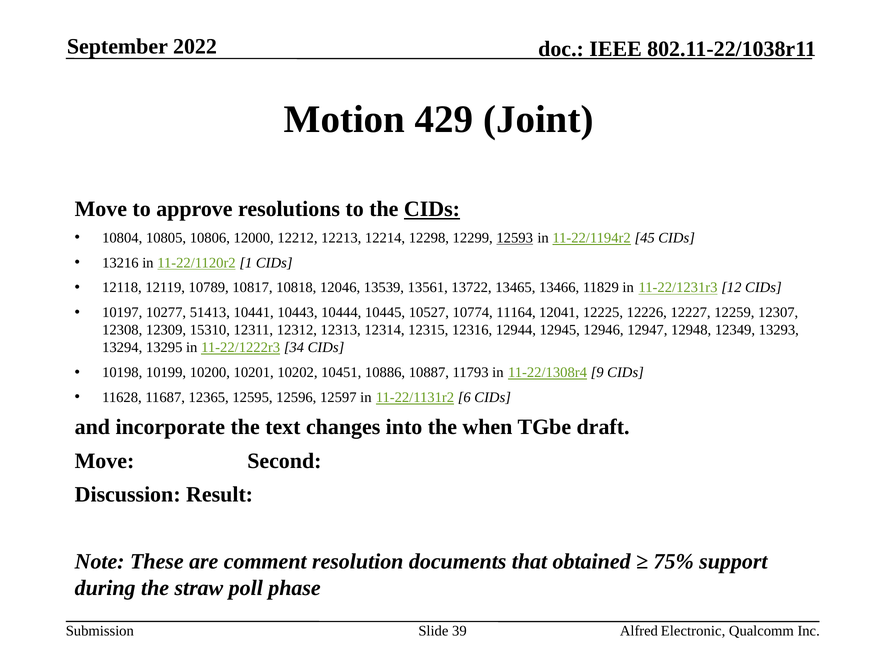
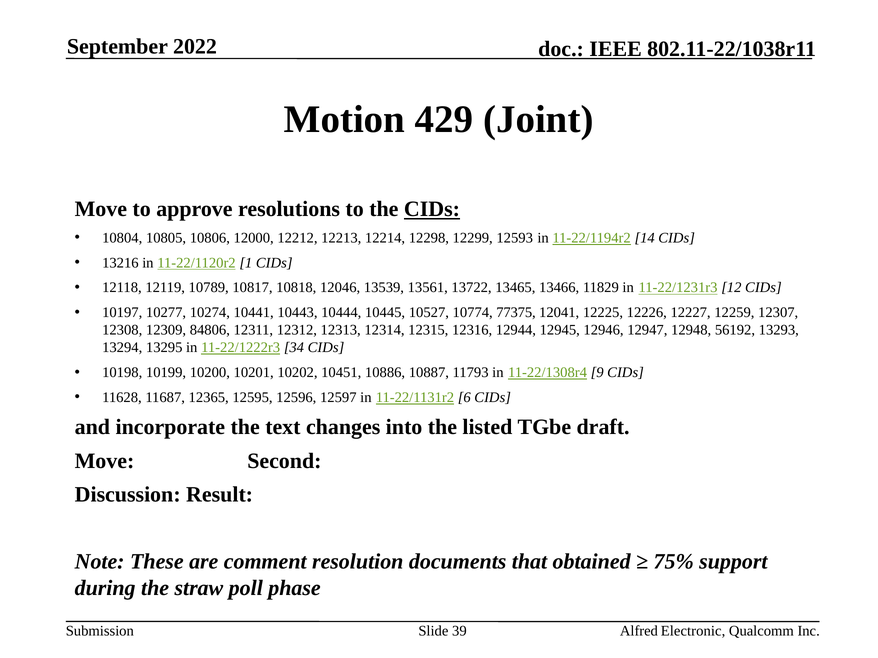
12593 underline: present -> none
45: 45 -> 14
51413: 51413 -> 10274
11164: 11164 -> 77375
15310: 15310 -> 84806
12349: 12349 -> 56192
when: when -> listed
